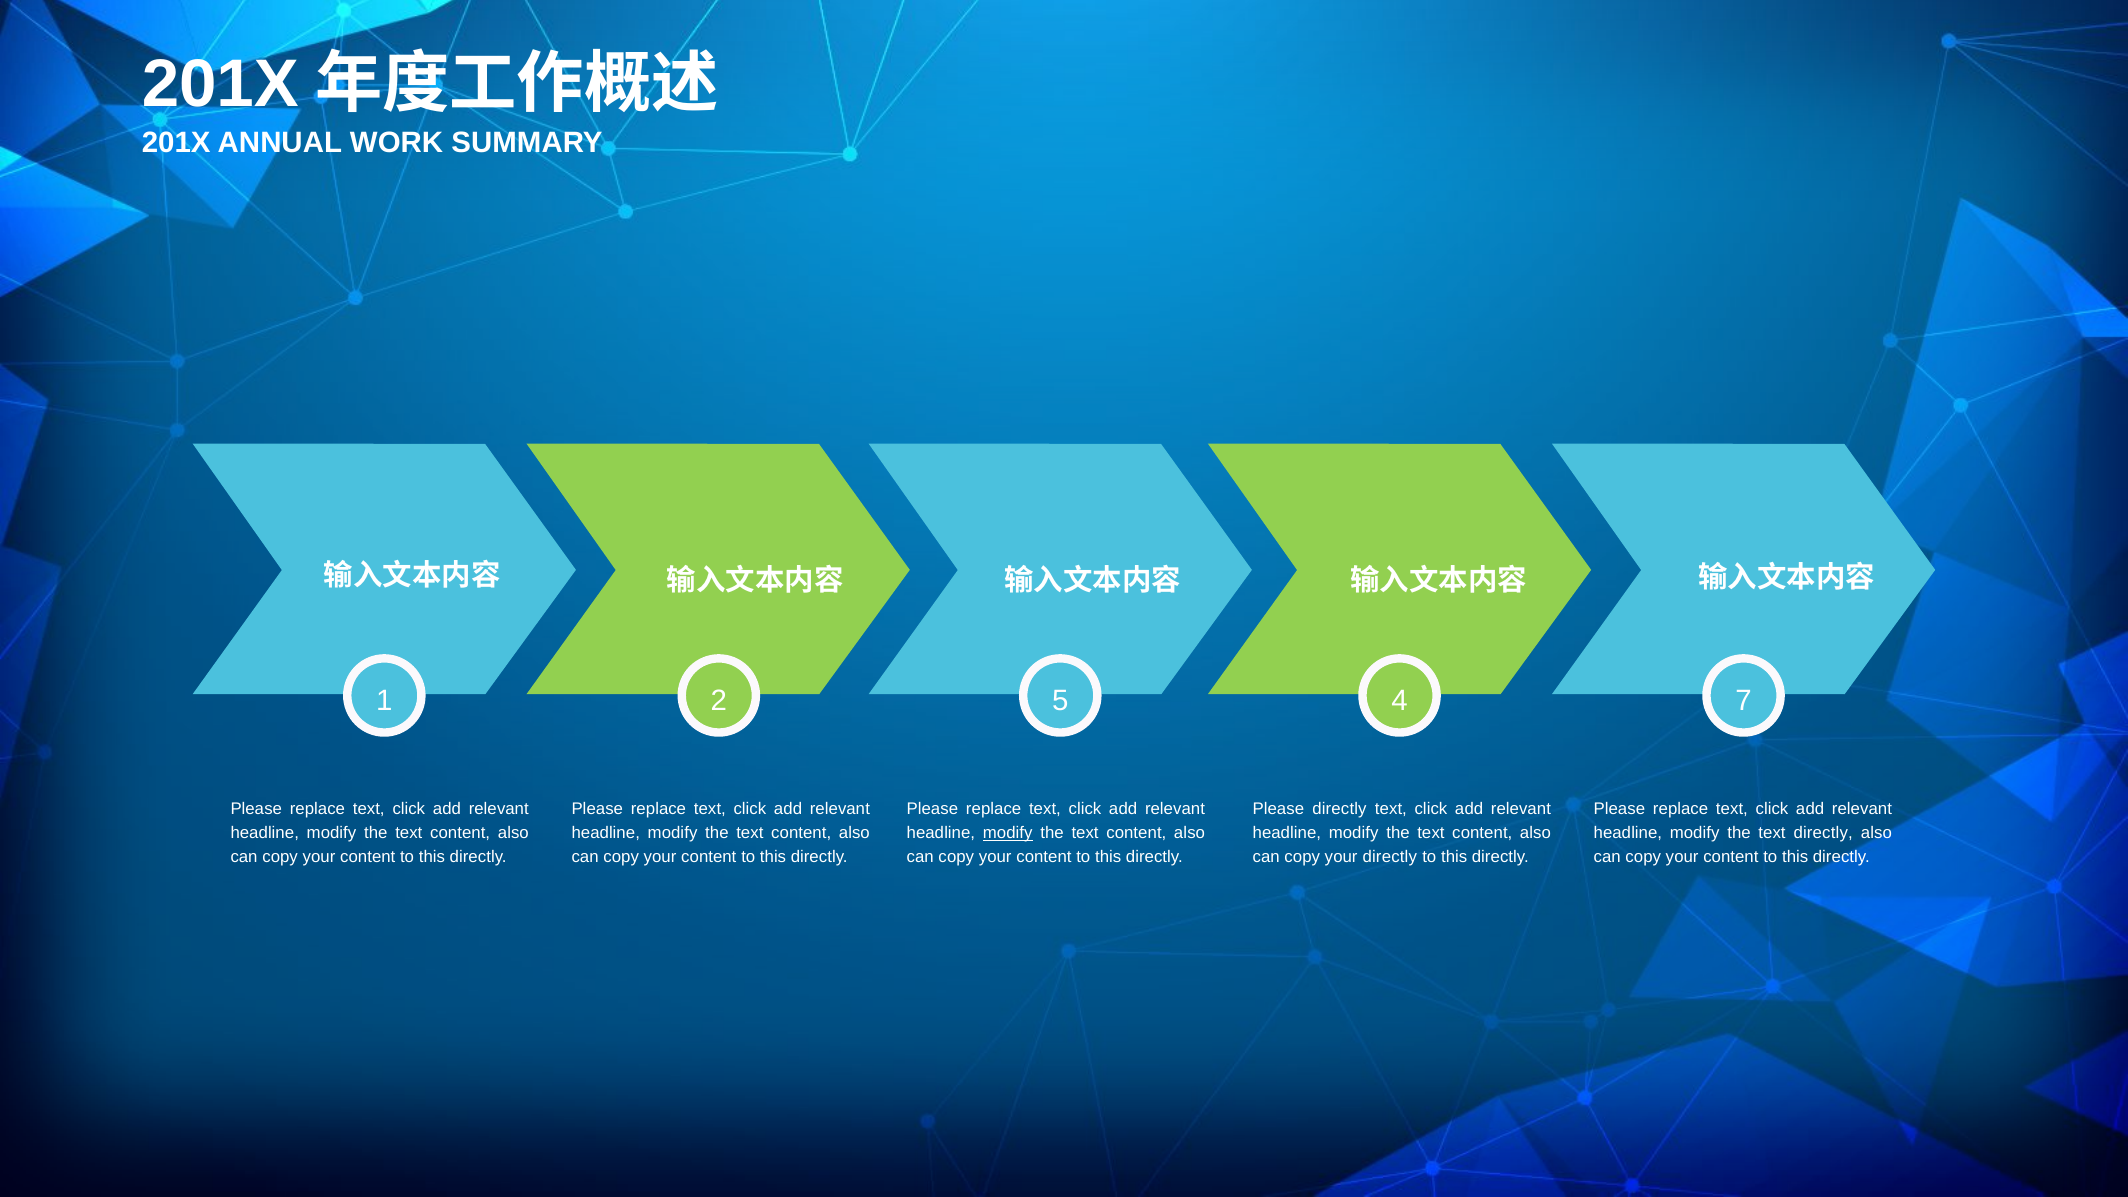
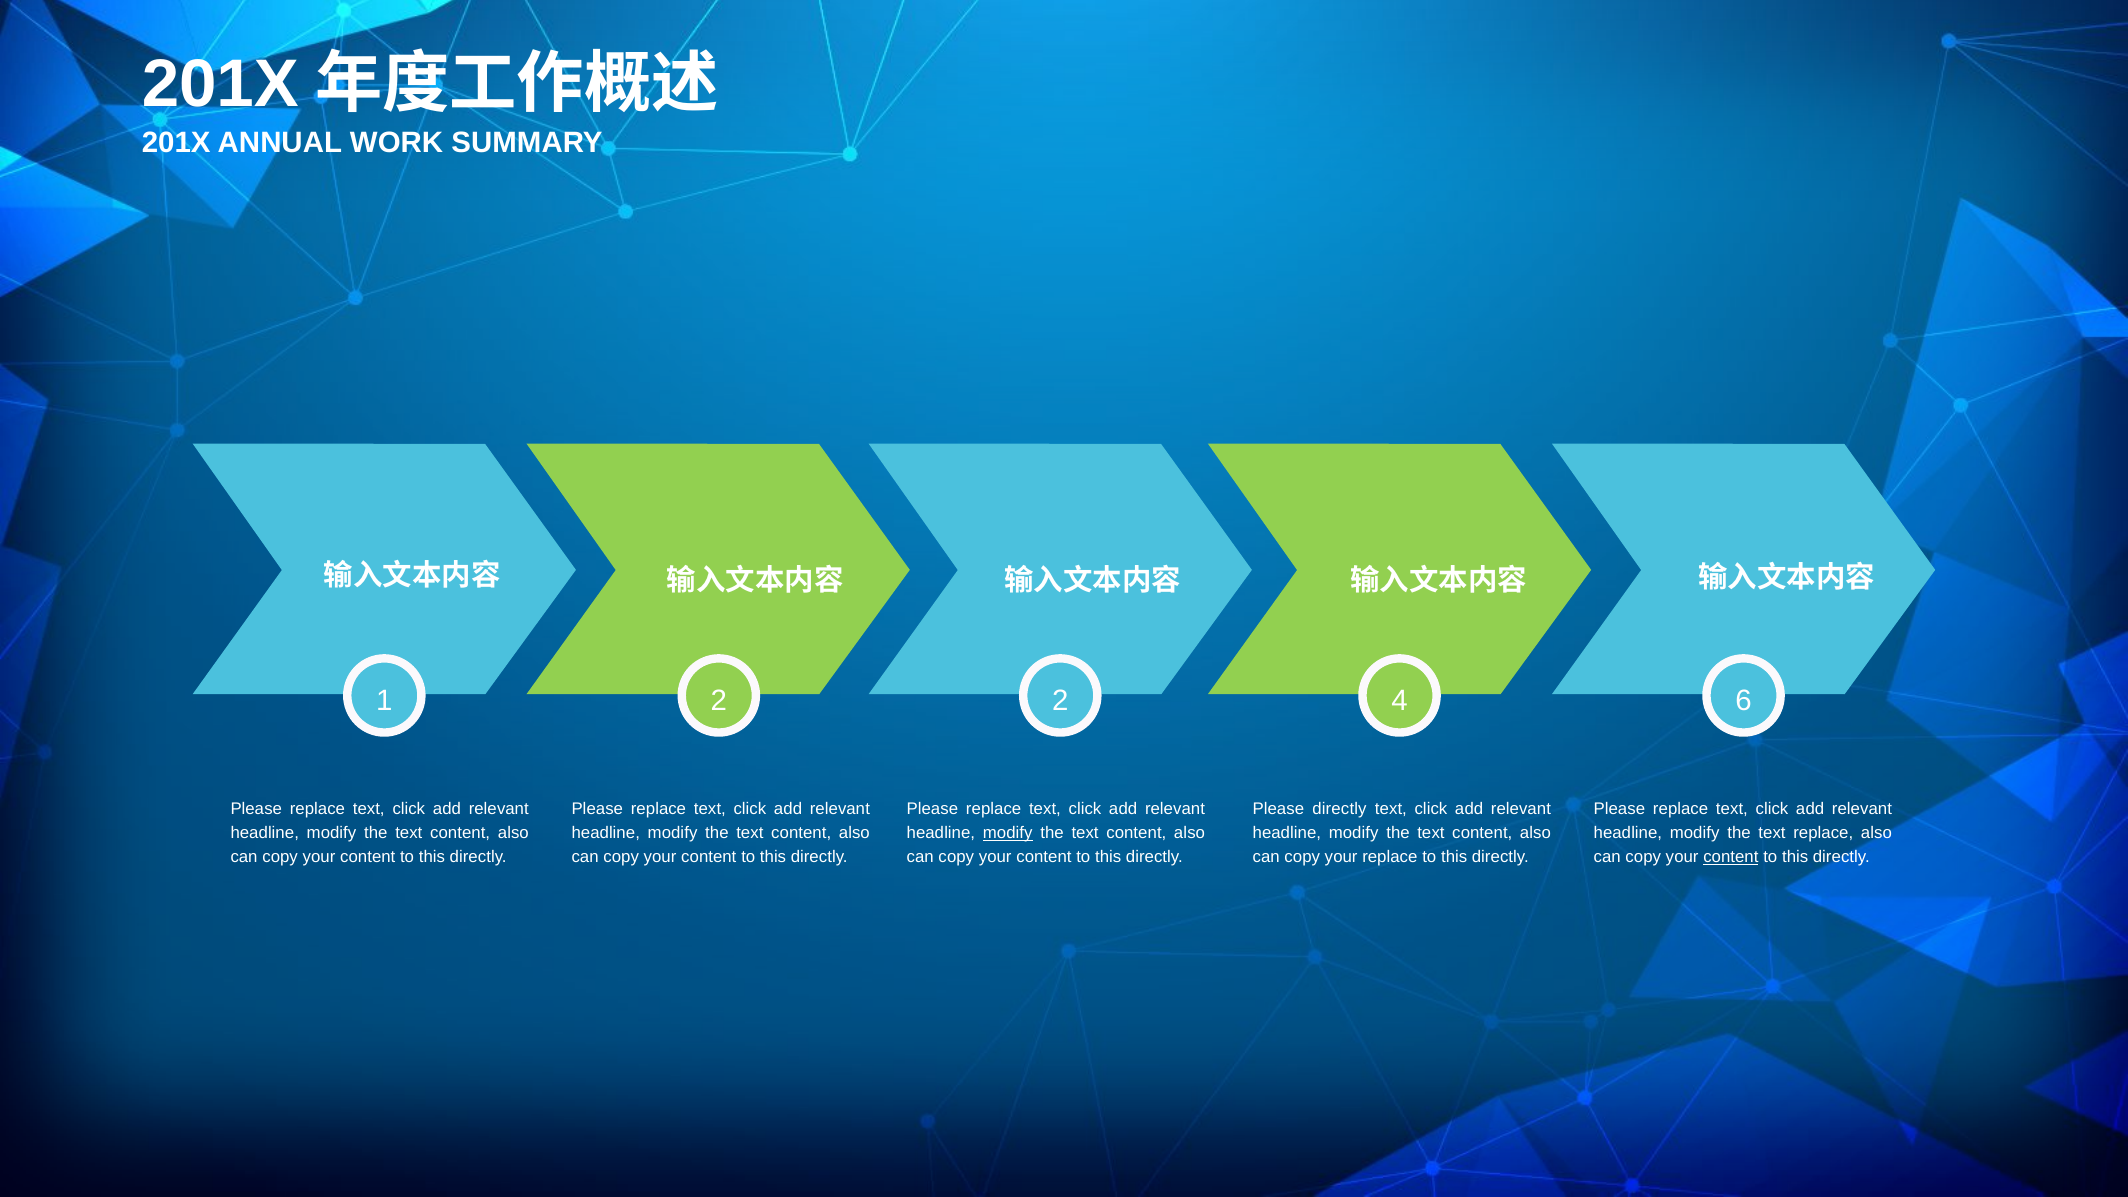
2 5: 5 -> 2
7: 7 -> 6
text directly: directly -> replace
your directly: directly -> replace
content at (1731, 857) underline: none -> present
